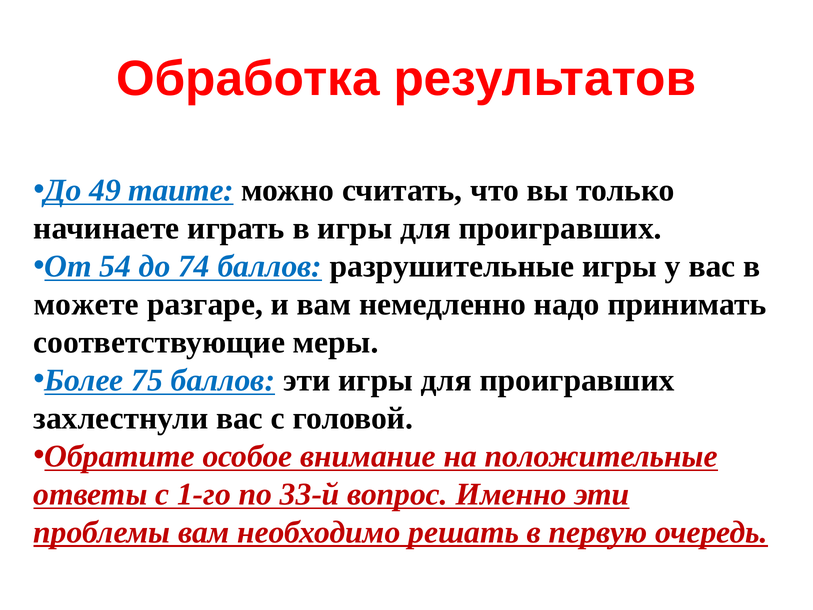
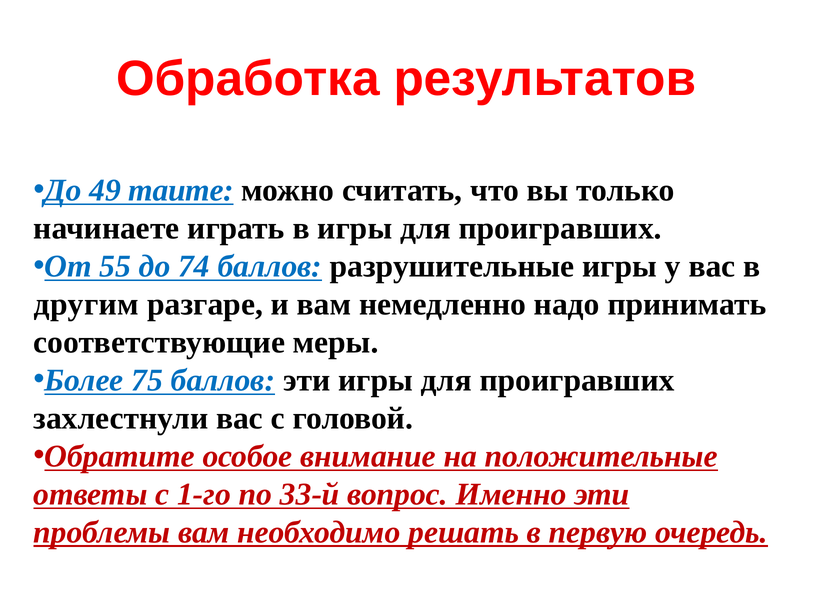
54: 54 -> 55
можете: можете -> другим
